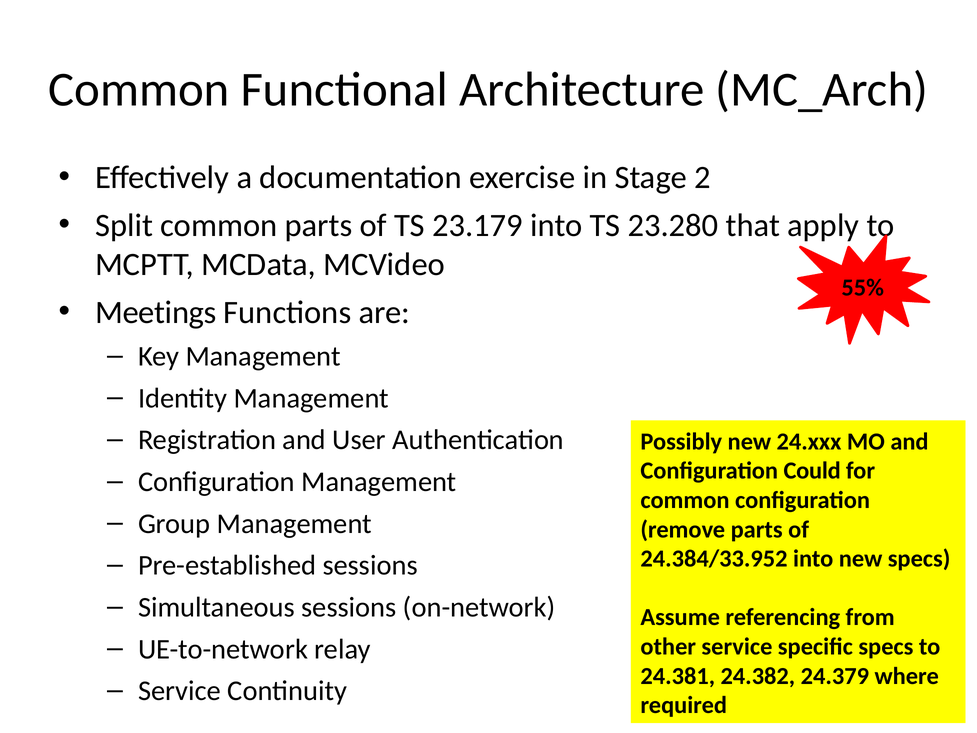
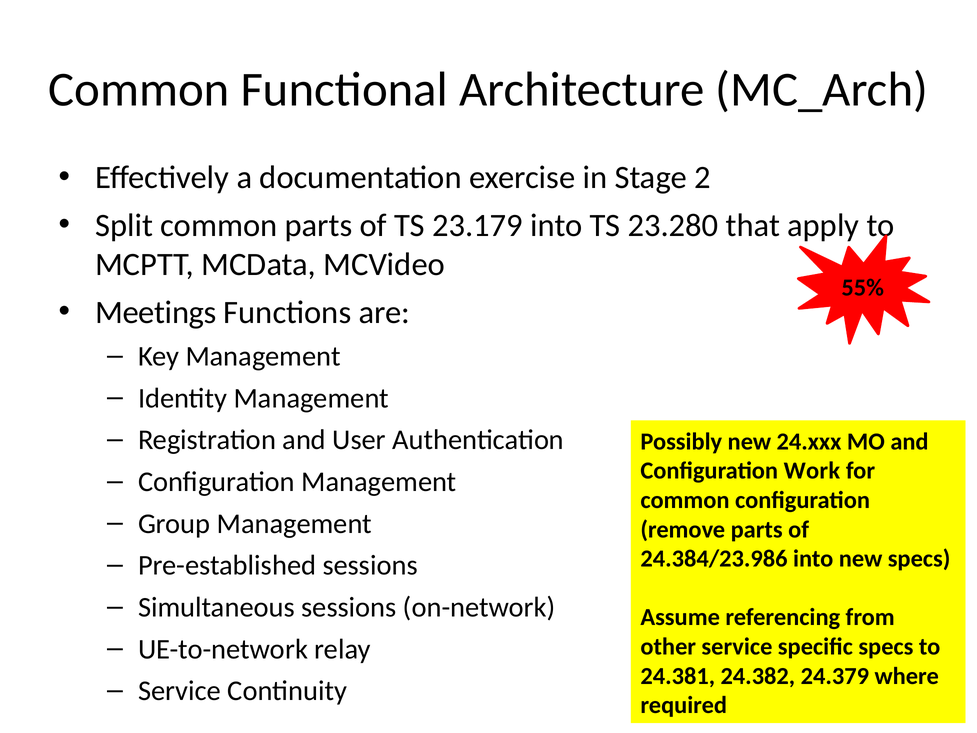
Could: Could -> Work
24.384/33.952: 24.384/33.952 -> 24.384/23.986
